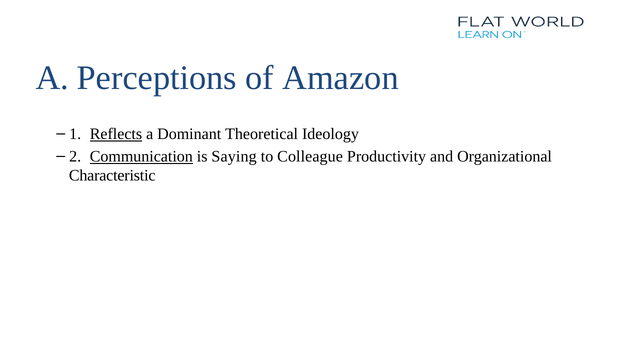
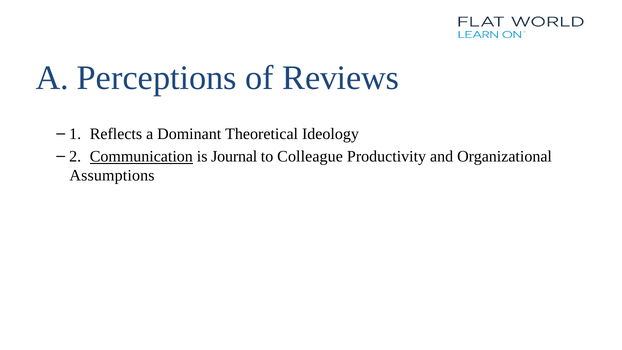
Amazon: Amazon -> Reviews
Reflects underline: present -> none
Saying: Saying -> Journal
Characteristic: Characteristic -> Assumptions
